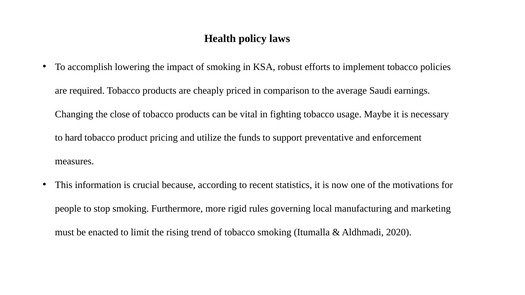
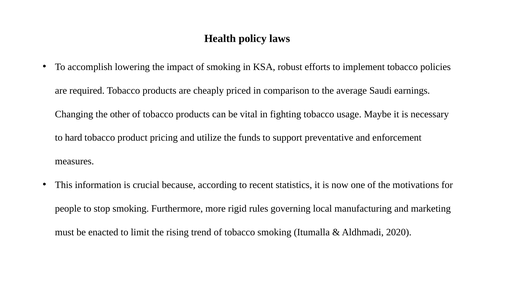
close: close -> other
